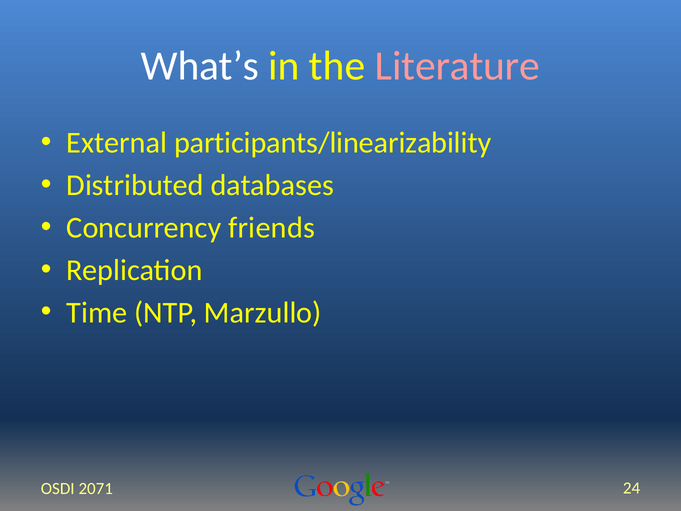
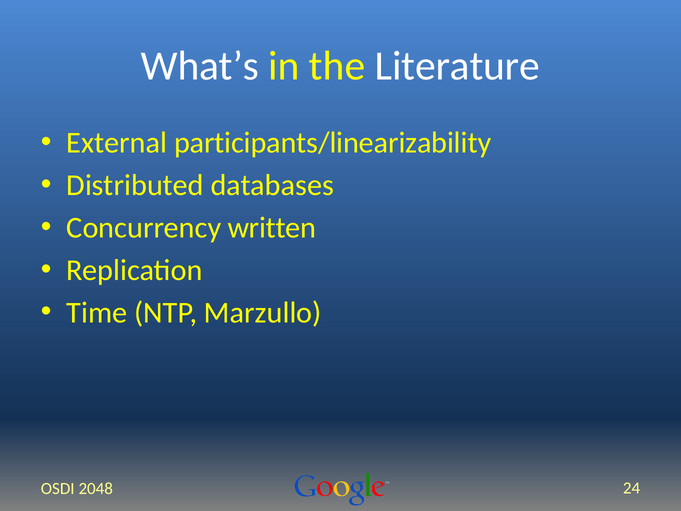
Literature colour: pink -> white
friends: friends -> written
2071: 2071 -> 2048
